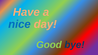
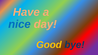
Good colour: light green -> yellow
